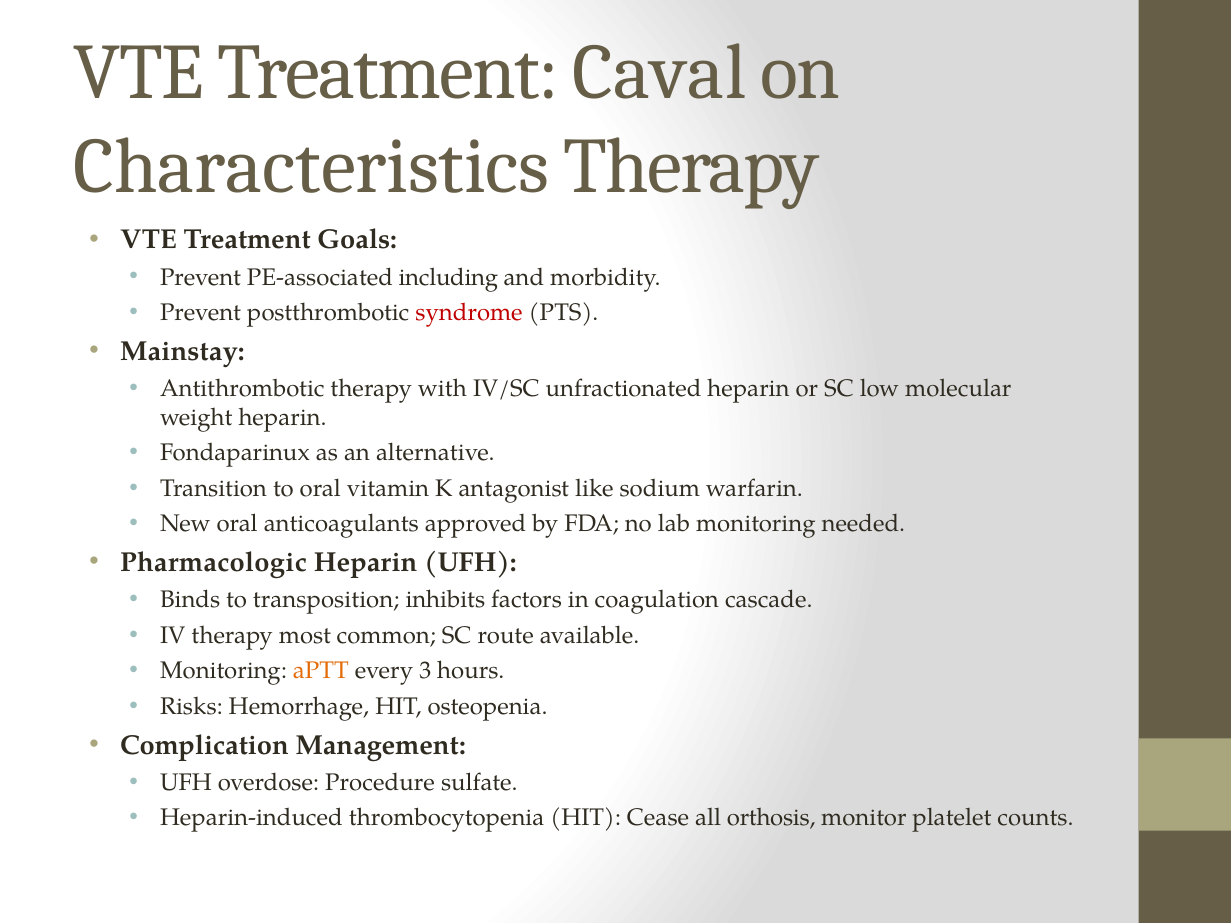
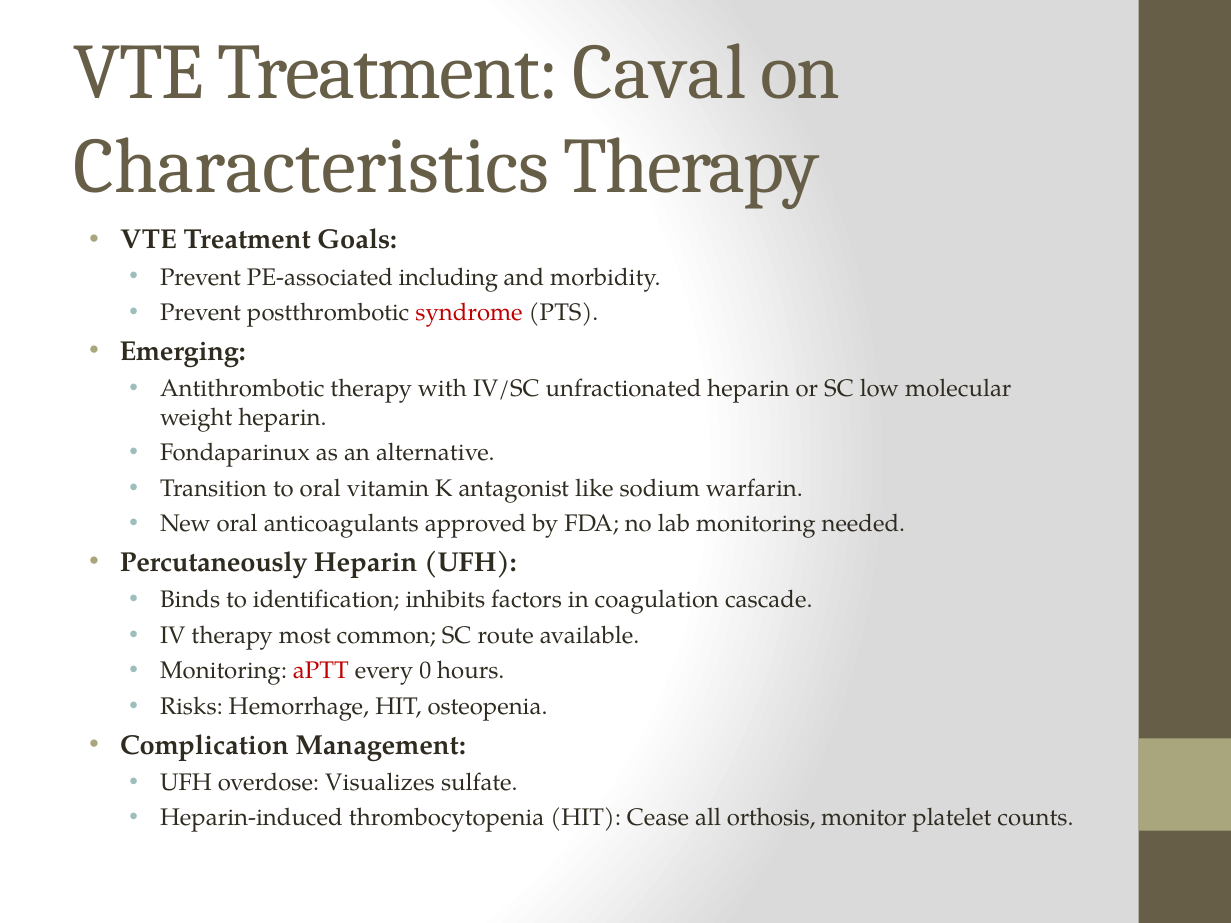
Mainstay: Mainstay -> Emerging
Pharmacologic: Pharmacologic -> Percutaneously
transposition: transposition -> identification
aPTT colour: orange -> red
3: 3 -> 0
Procedure: Procedure -> Visualizes
